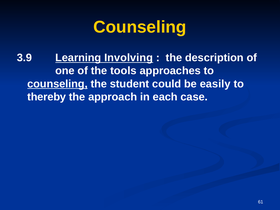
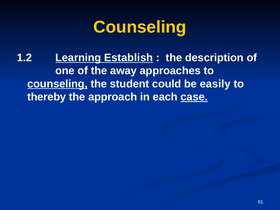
3.9: 3.9 -> 1.2
Involving: Involving -> Establish
tools: tools -> away
case underline: none -> present
